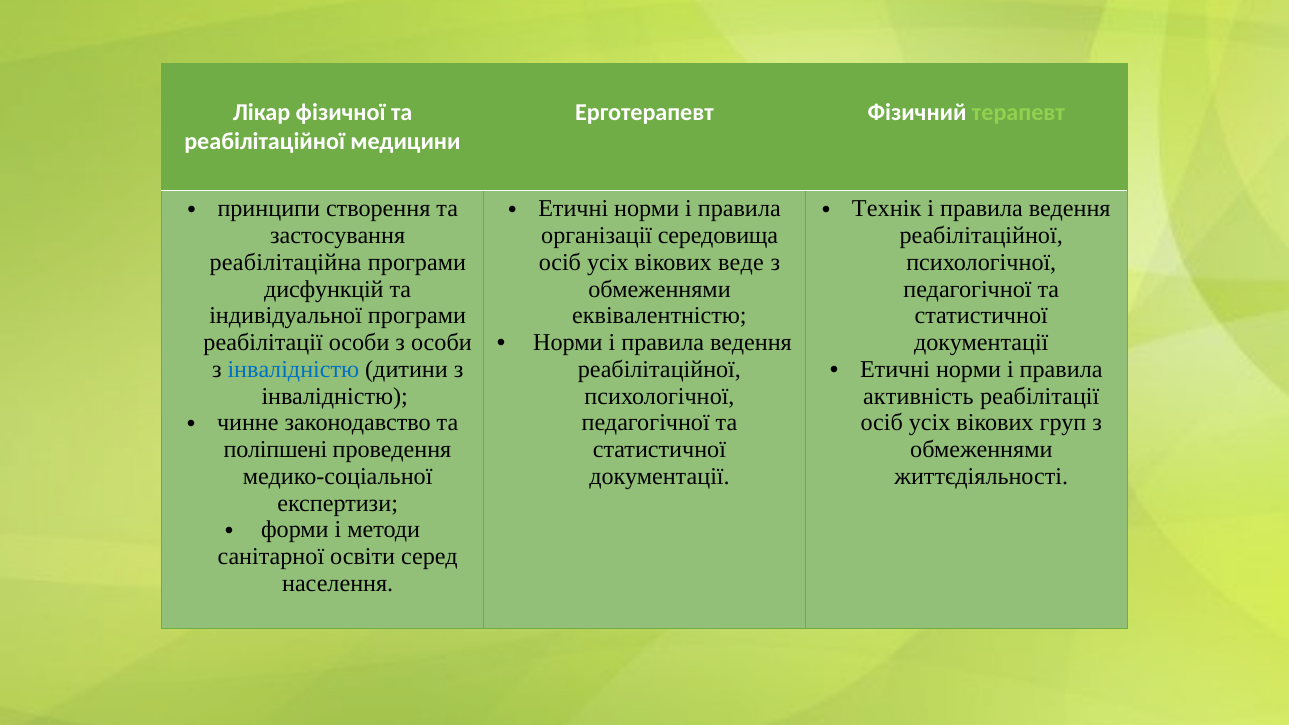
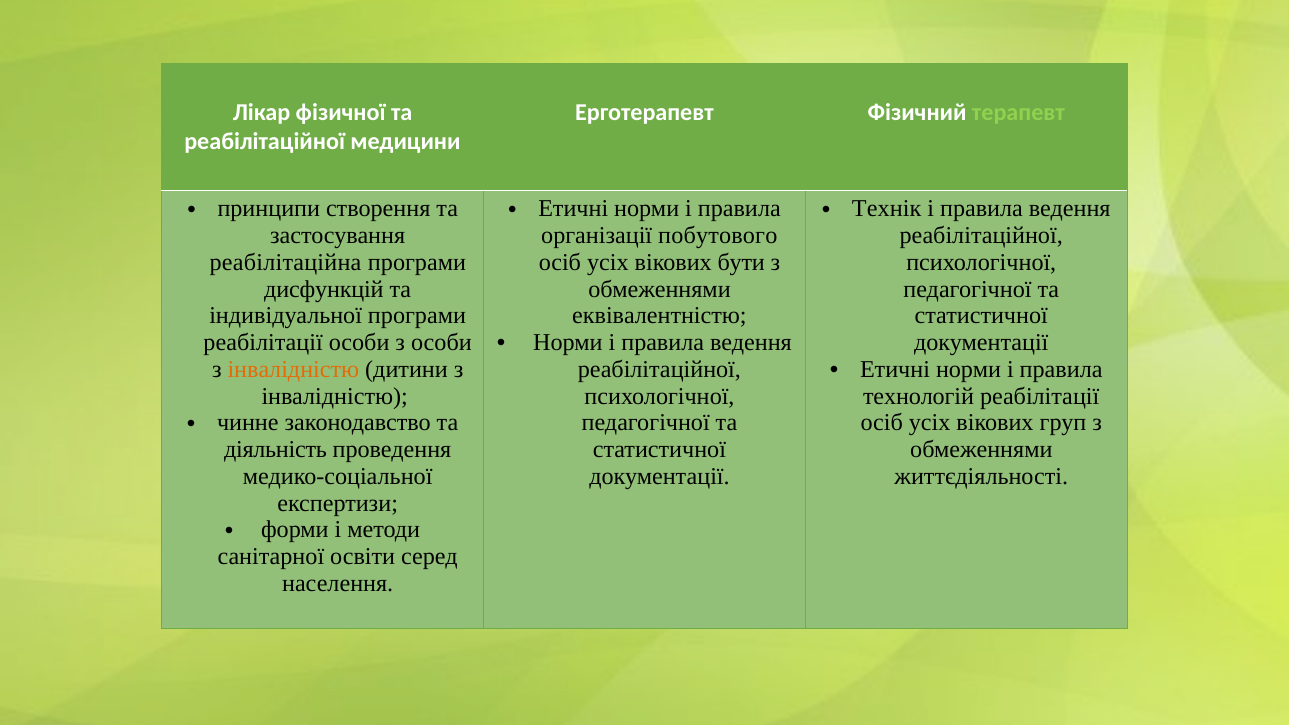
середовища: середовища -> побутового
веде: веде -> бути
інвалідністю at (293, 370) colour: blue -> orange
активність: активність -> технологій
поліпшені: поліпшені -> діяльність
